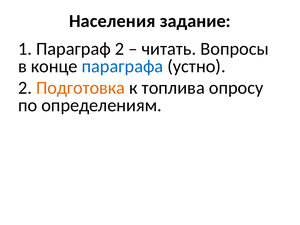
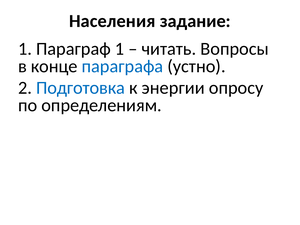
Параграф 2: 2 -> 1
Подготовка colour: orange -> blue
топлива: топлива -> энергии
